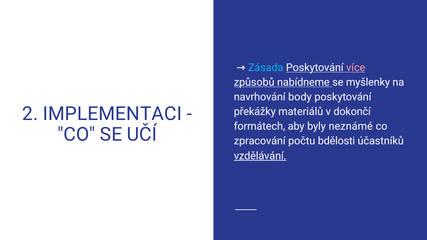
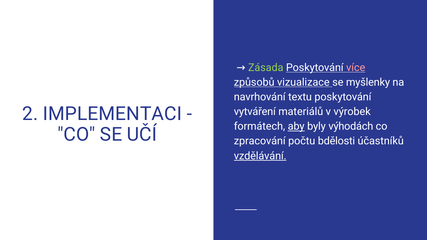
Zásada colour: light blue -> light green
nabídneme: nabídneme -> vizualizace
body: body -> textu
překážky: překážky -> vytváření
dokončí: dokončí -> výrobek
aby underline: none -> present
neznámé: neznámé -> výhodách
